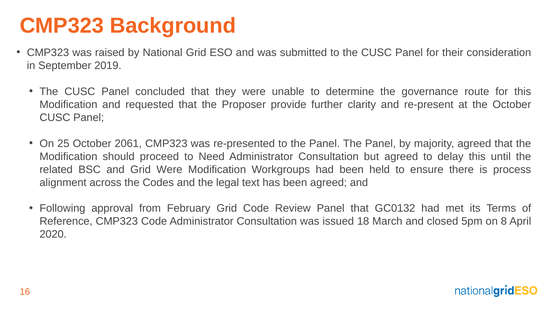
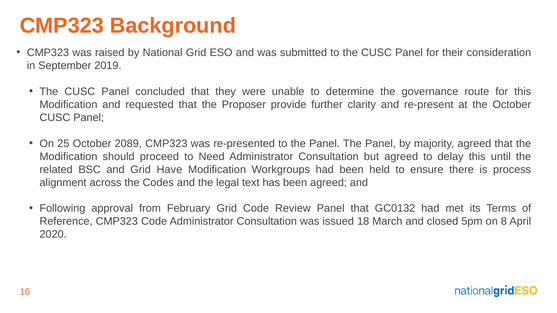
2061: 2061 -> 2089
Grid Were: Were -> Have
